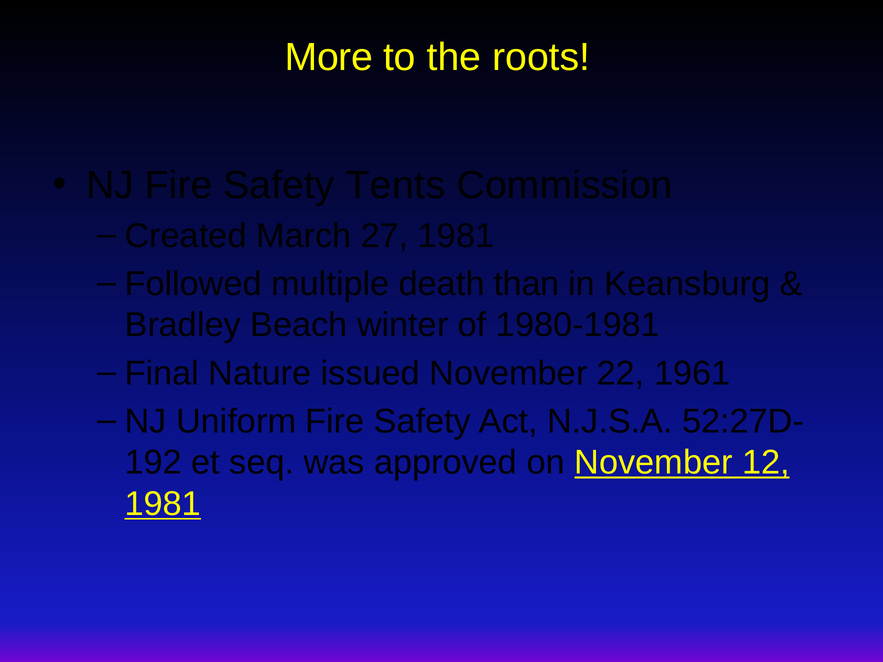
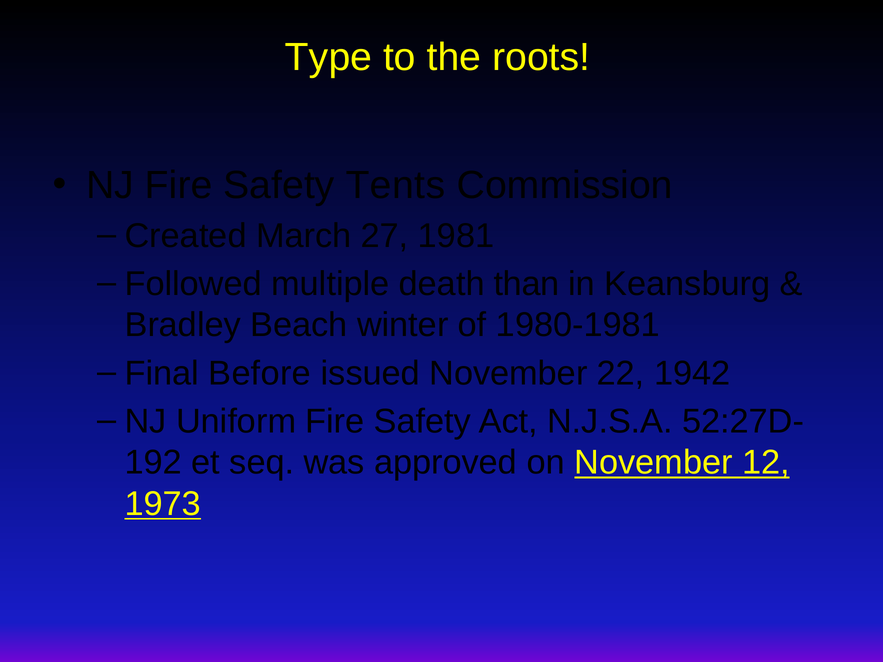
More: More -> Type
Nature: Nature -> Before
1961: 1961 -> 1942
1981 at (163, 504): 1981 -> 1973
